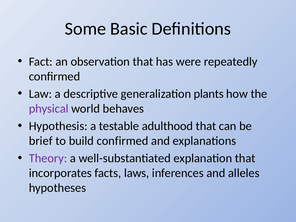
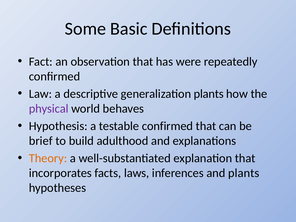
testable adulthood: adulthood -> confirmed
build confirmed: confirmed -> adulthood
Theory colour: purple -> orange
and alleles: alleles -> plants
